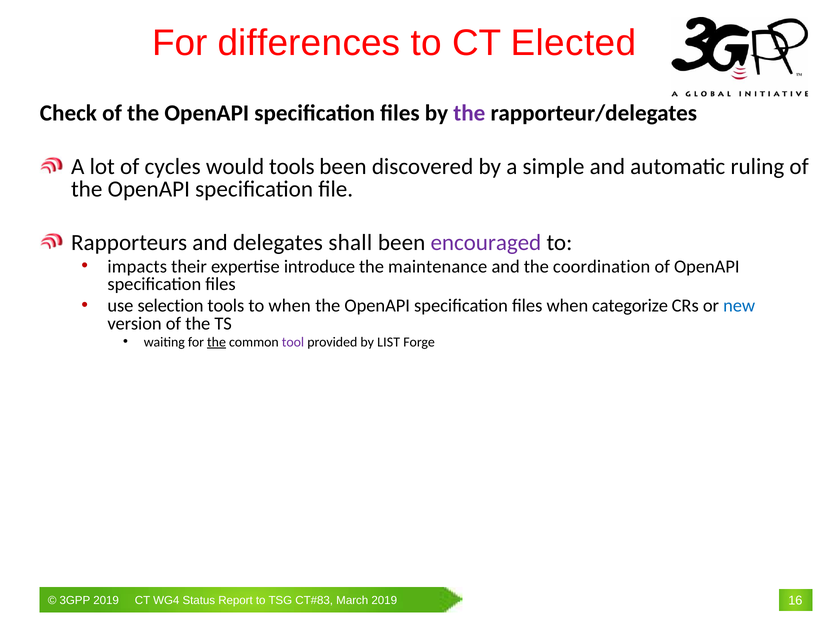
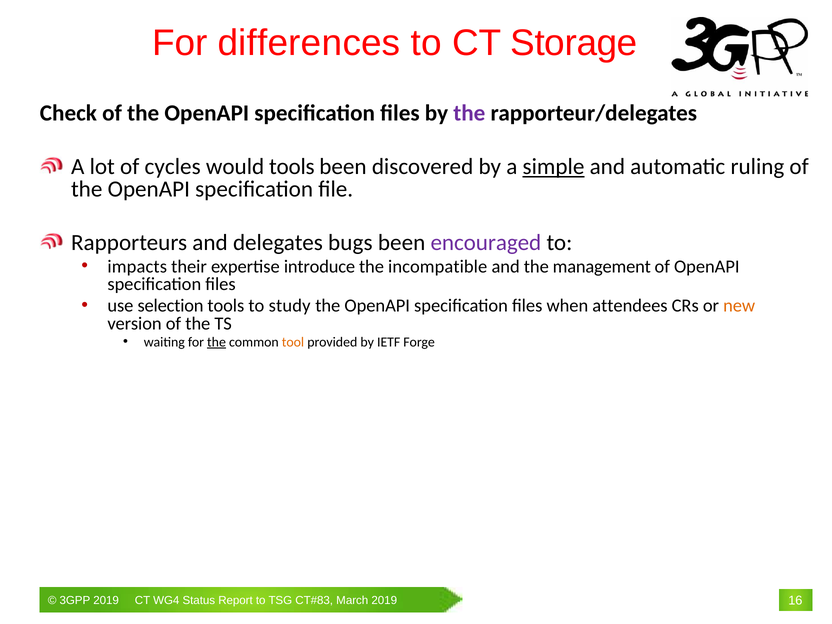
Elected: Elected -> Storage
simple underline: none -> present
shall: shall -> bugs
maintenance: maintenance -> incompatible
coordination: coordination -> management
to when: when -> study
categorize: categorize -> attendees
new colour: blue -> orange
tool colour: purple -> orange
LIST: LIST -> IETF
